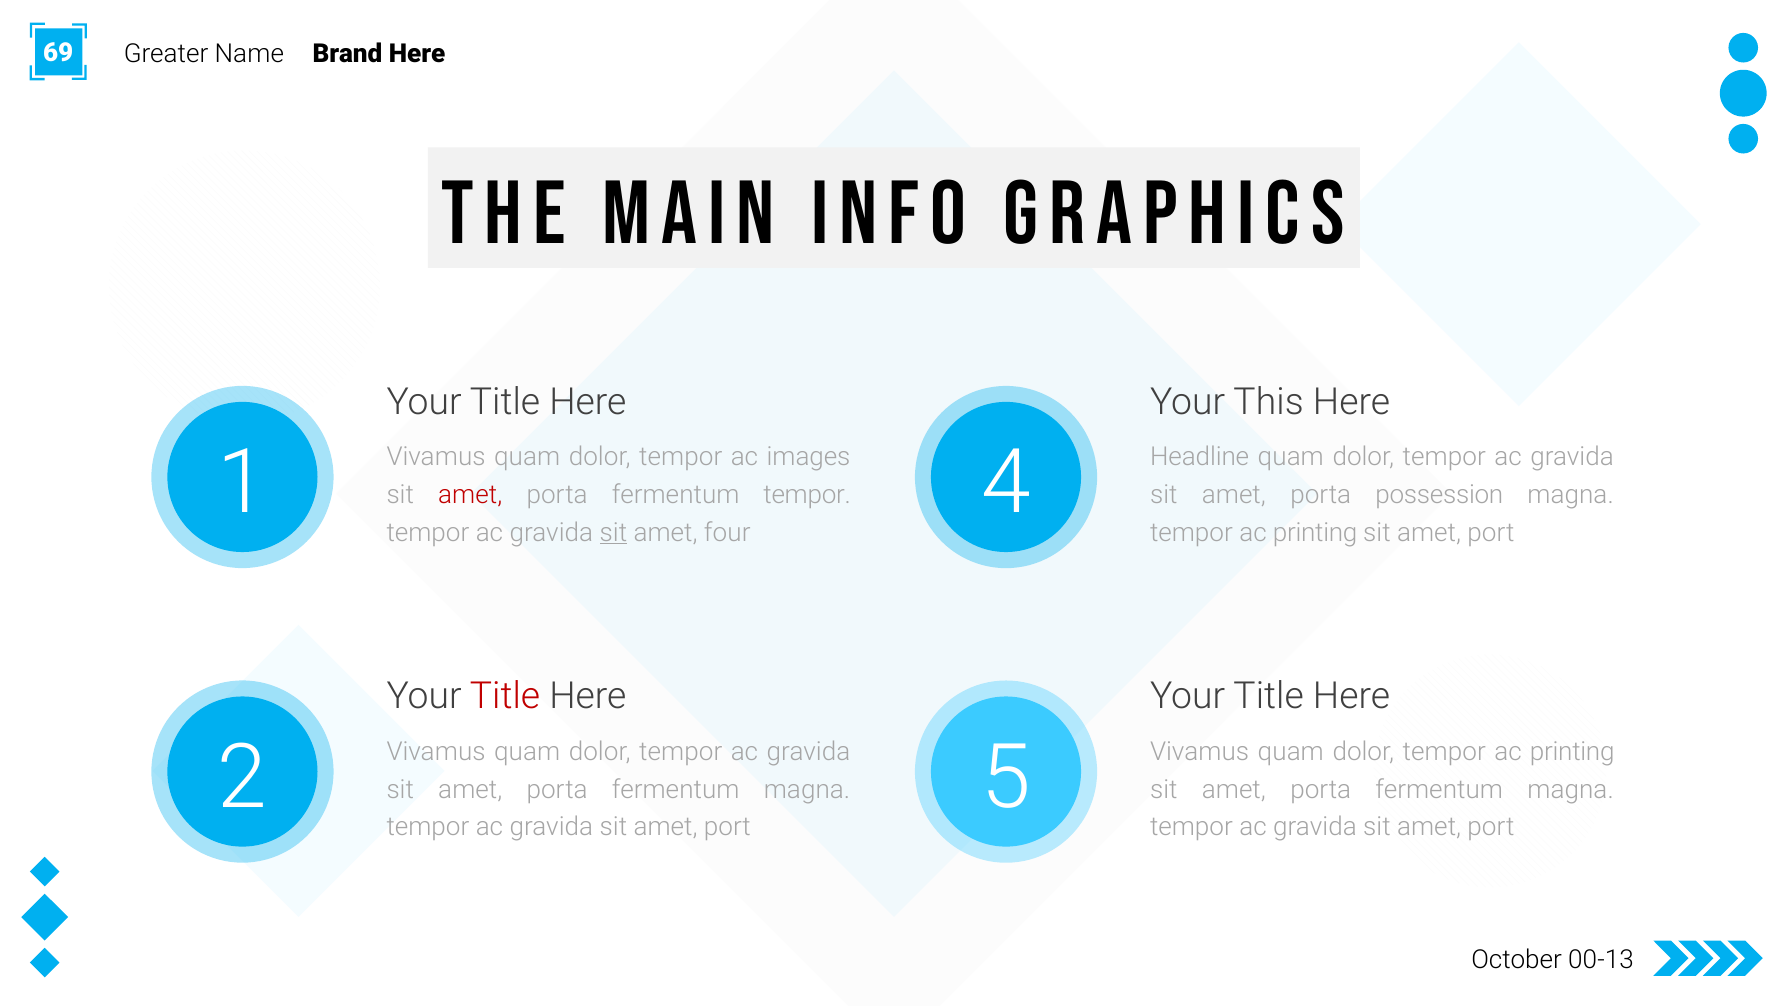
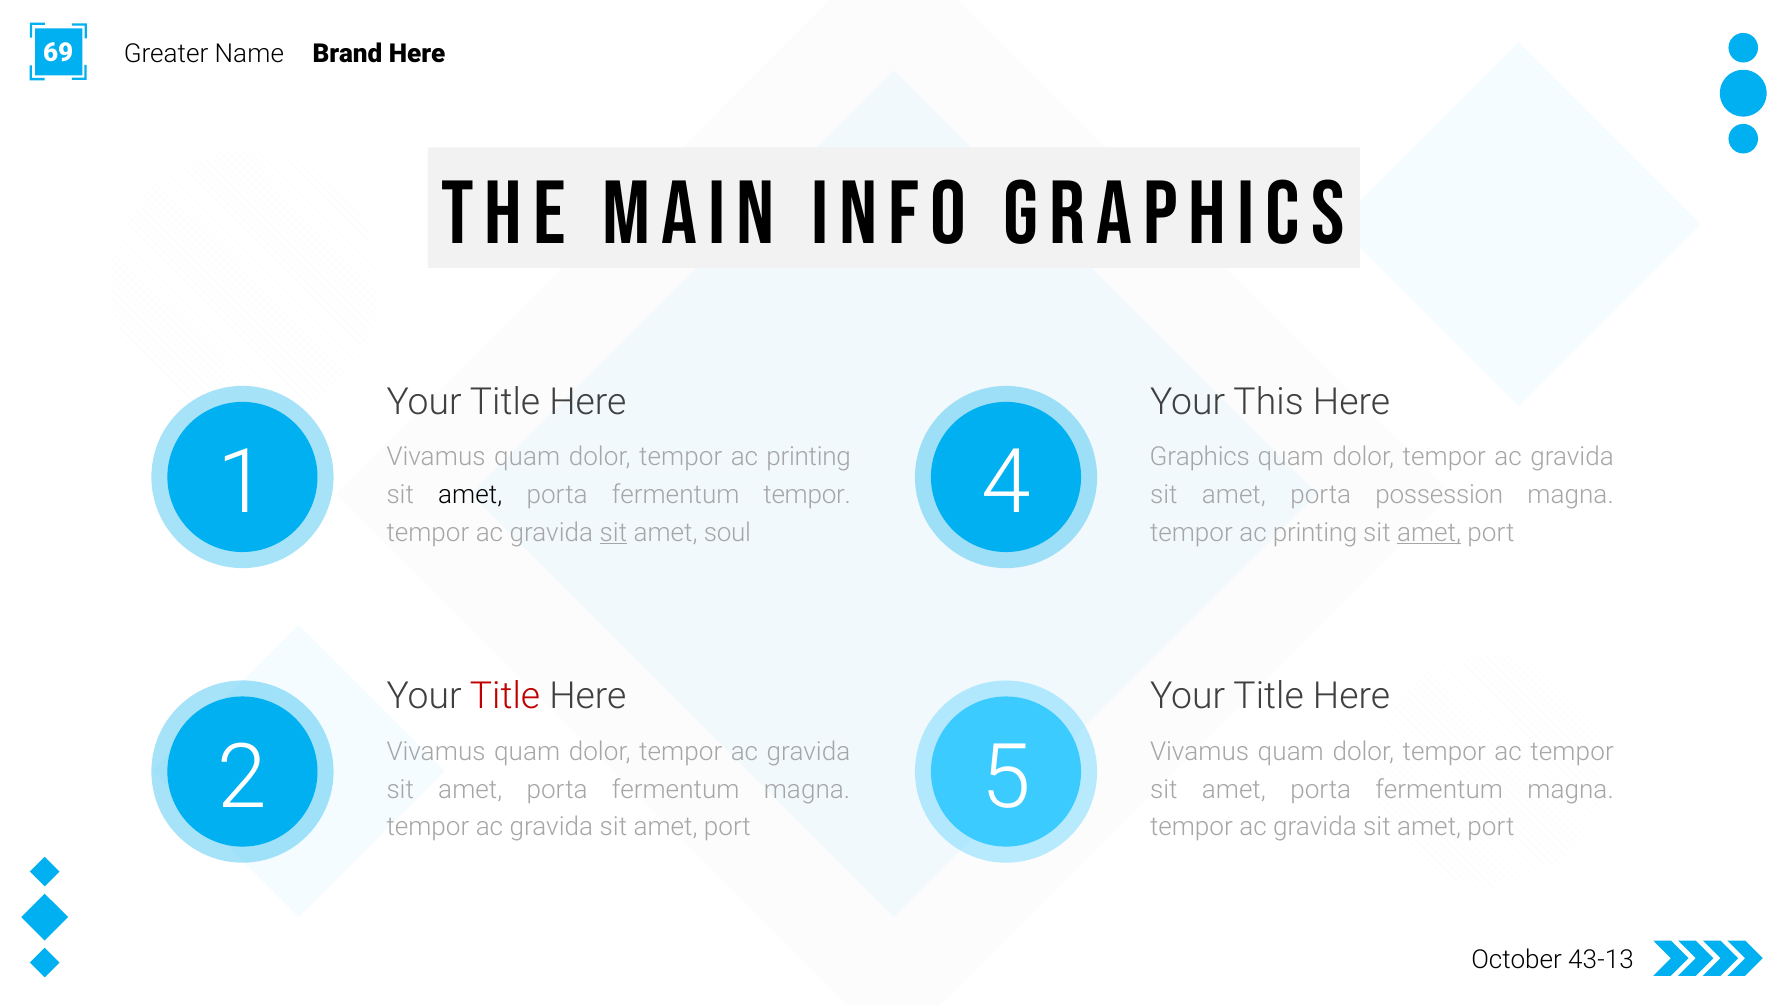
dolor tempor ac images: images -> printing
Headline at (1200, 457): Headline -> Graphics
amet at (470, 495) colour: red -> black
four: four -> soul
amet at (1429, 532) underline: none -> present
dolor tempor ac printing: printing -> tempor
00-13: 00-13 -> 43-13
